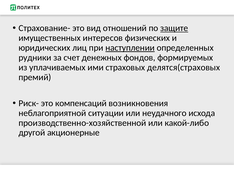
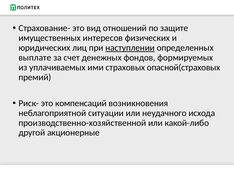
защите underline: present -> none
рудники: рудники -> выплате
делятся(страховых: делятся(страховых -> опасной(страховых
